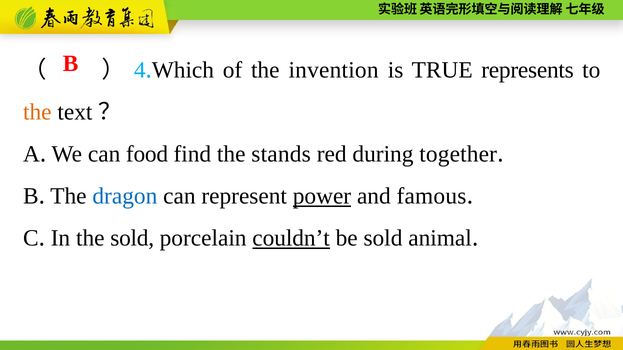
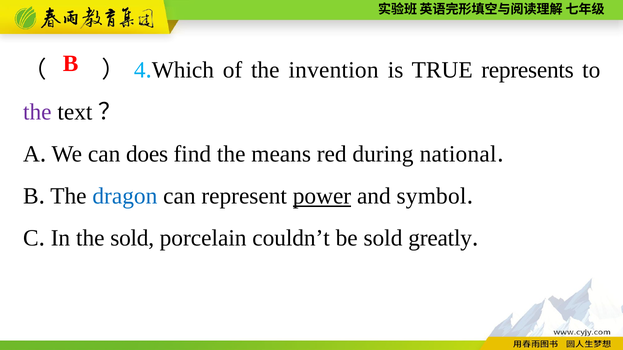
the at (37, 112) colour: orange -> purple
food: food -> does
stands: stands -> means
together: together -> national
famous: famous -> symbol
couldn’t underline: present -> none
animal: animal -> greatly
